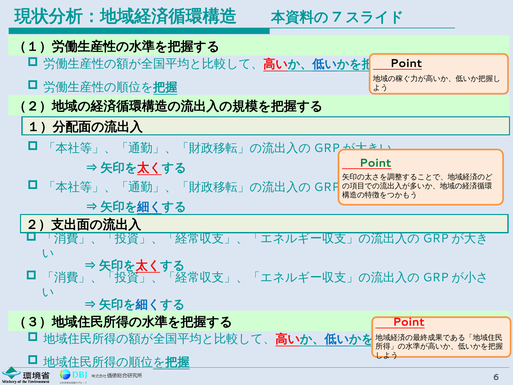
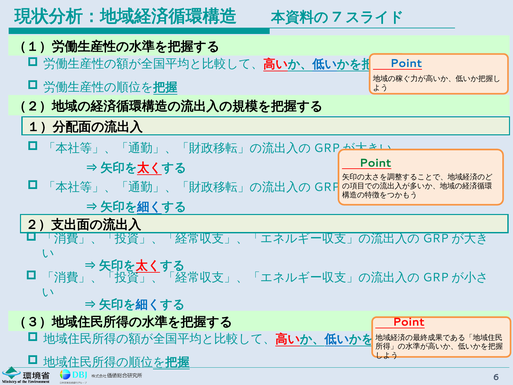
Point at (406, 63) colour: black -> blue
